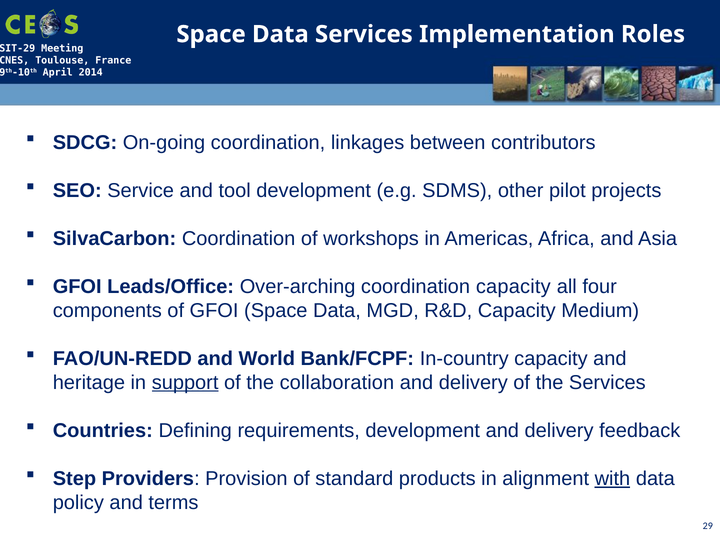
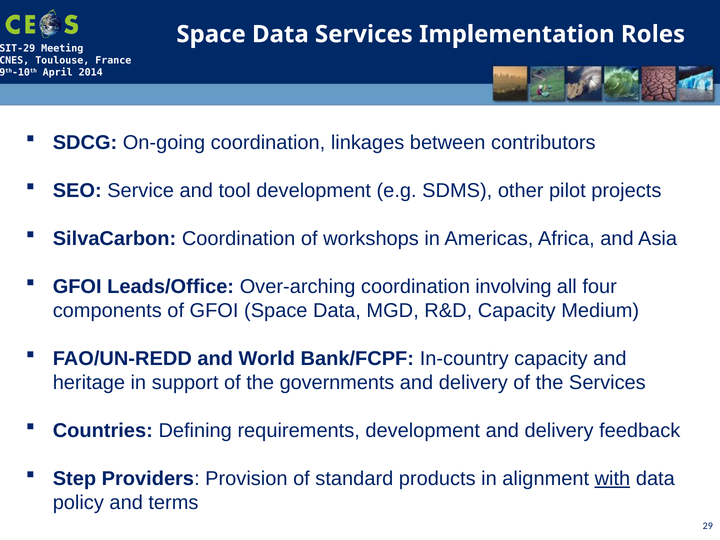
coordination capacity: capacity -> involving
support underline: present -> none
collaboration: collaboration -> governments
